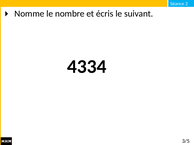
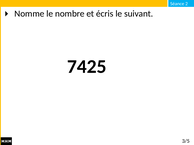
4334: 4334 -> 7425
